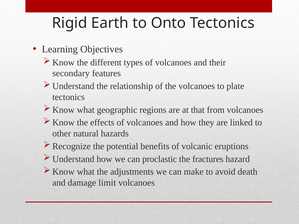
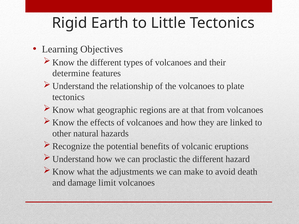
Onto: Onto -> Little
secondary: secondary -> determine
fractures at (208, 159): fractures -> different
